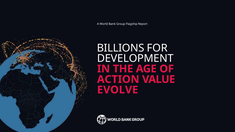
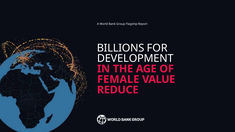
ACTION: ACTION -> FEMALE
EVOLVE: EVOLVE -> REDUCE
